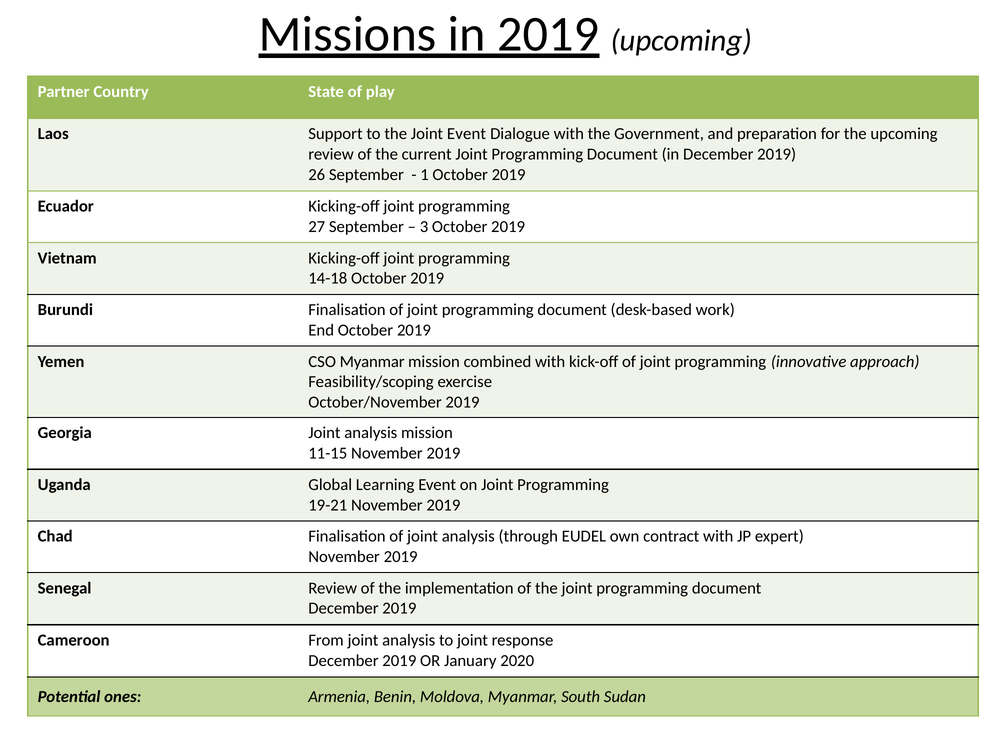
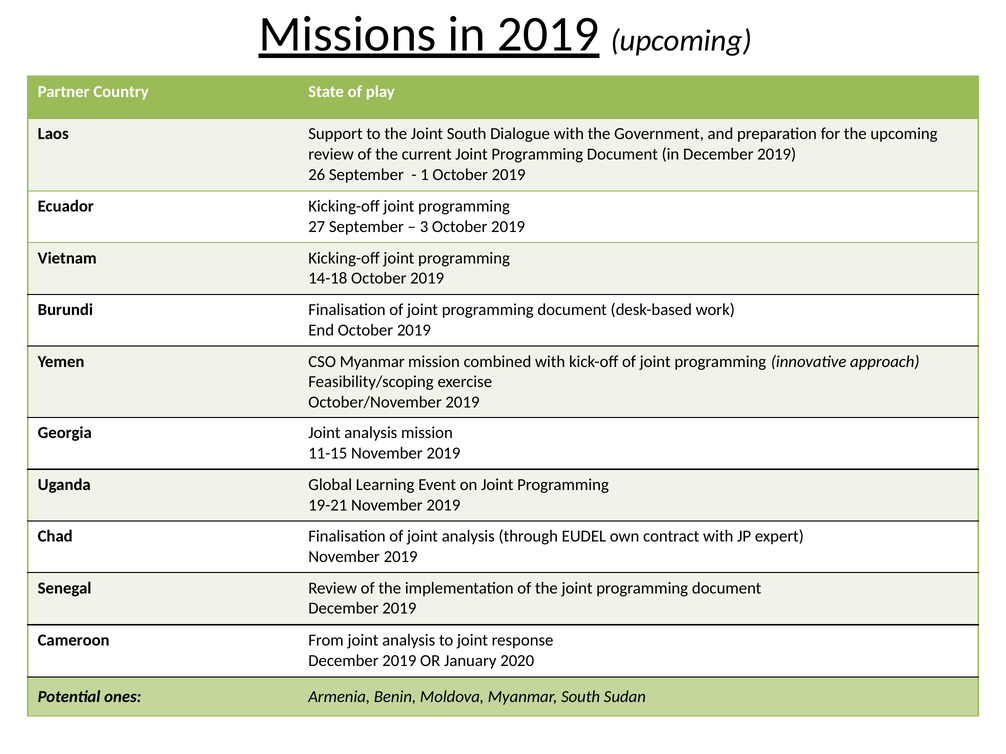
Joint Event: Event -> South
